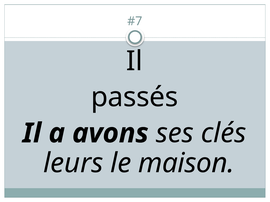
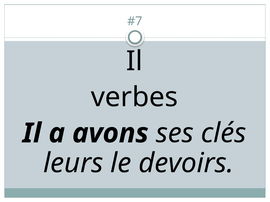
passés: passés -> verbes
maison: maison -> devoirs
